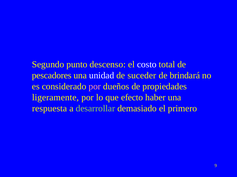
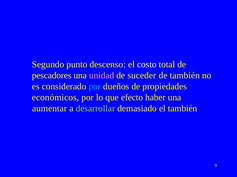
unidad colour: white -> pink
de brindará: brindará -> también
por at (95, 87) colour: pink -> light blue
ligeramente: ligeramente -> económicos
respuesta: respuesta -> aumentar
el primero: primero -> también
